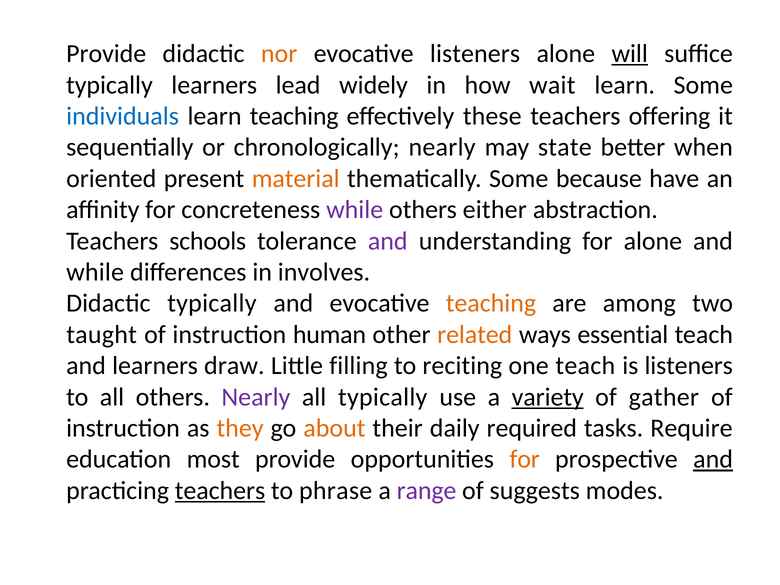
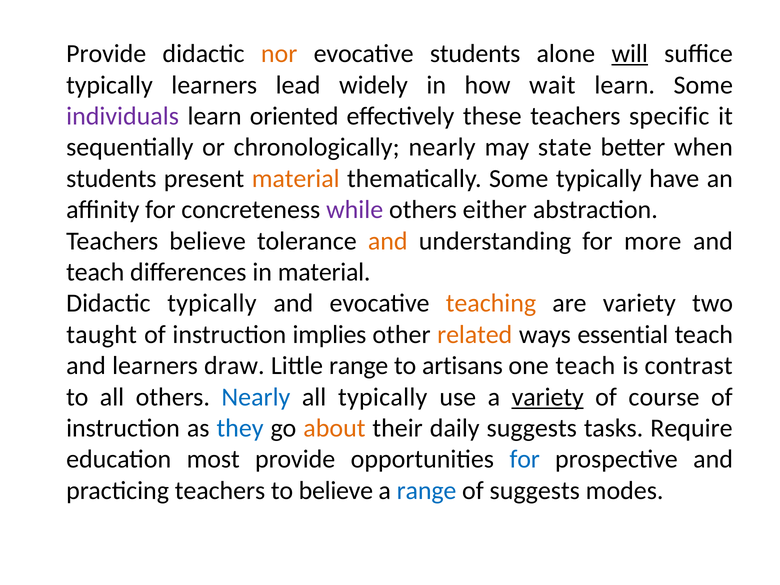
evocative listeners: listeners -> students
individuals colour: blue -> purple
learn teaching: teaching -> oriented
offering: offering -> specific
oriented at (111, 179): oriented -> students
Some because: because -> typically
Teachers schools: schools -> believe
and at (388, 241) colour: purple -> orange
for alone: alone -> more
while at (95, 272): while -> teach
in involves: involves -> material
are among: among -> variety
human: human -> implies
Little filling: filling -> range
reciting: reciting -> artisans
is listeners: listeners -> contrast
Nearly at (256, 397) colour: purple -> blue
gather: gather -> course
they colour: orange -> blue
daily required: required -> suggests
for at (525, 459) colour: orange -> blue
and at (713, 459) underline: present -> none
teachers at (220, 491) underline: present -> none
to phrase: phrase -> believe
range at (427, 491) colour: purple -> blue
